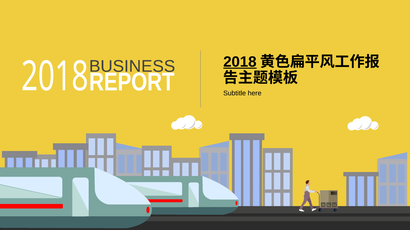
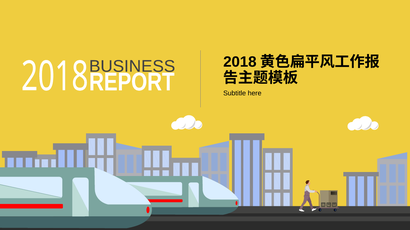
2018 underline: present -> none
